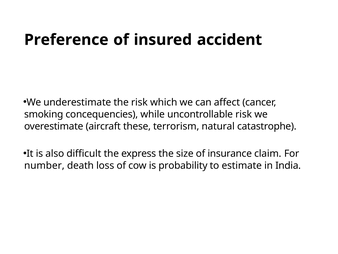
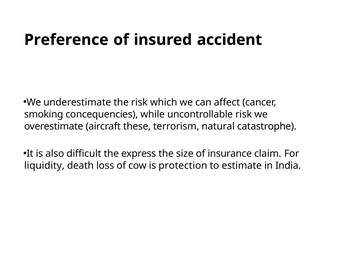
number: number -> liquidity
probability: probability -> protection
